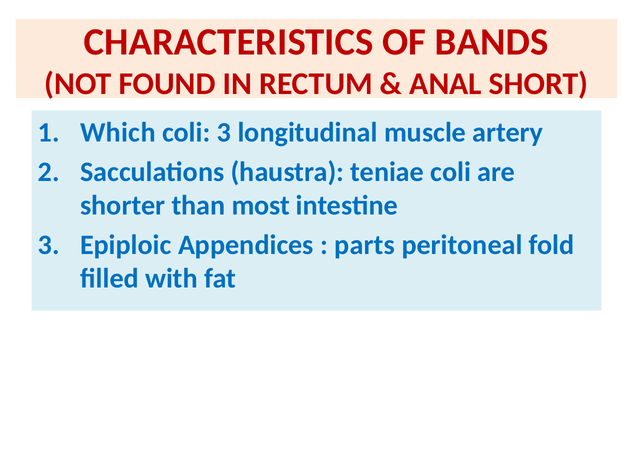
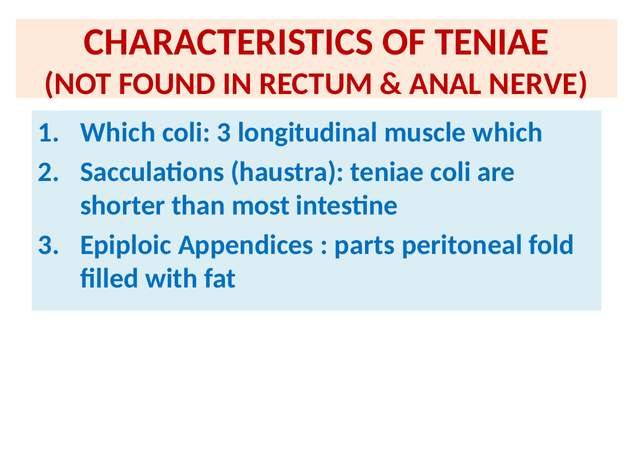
OF BANDS: BANDS -> TENIAE
SHORT: SHORT -> NERVE
muscle artery: artery -> which
